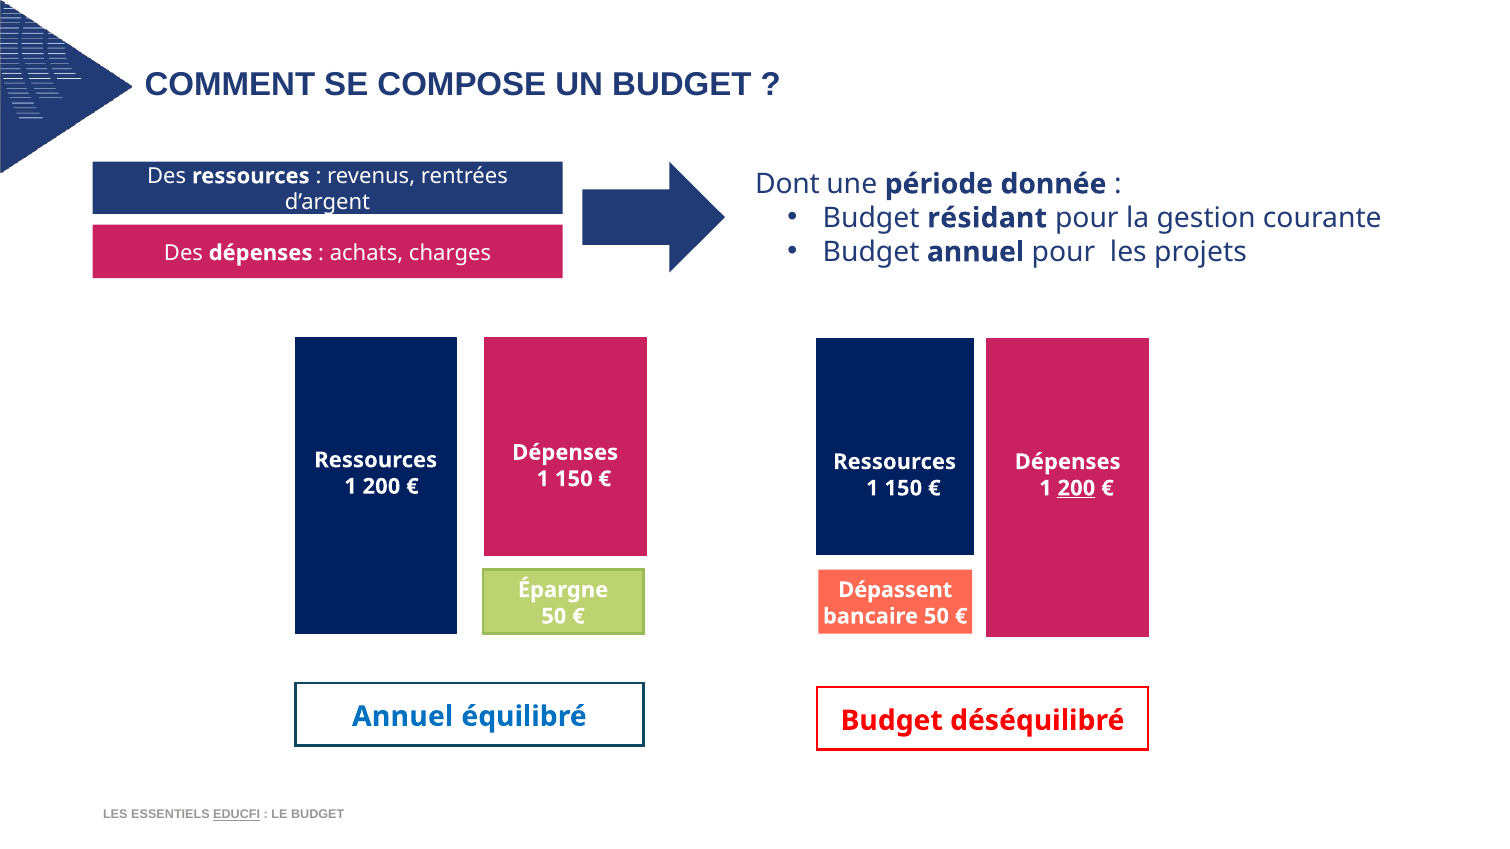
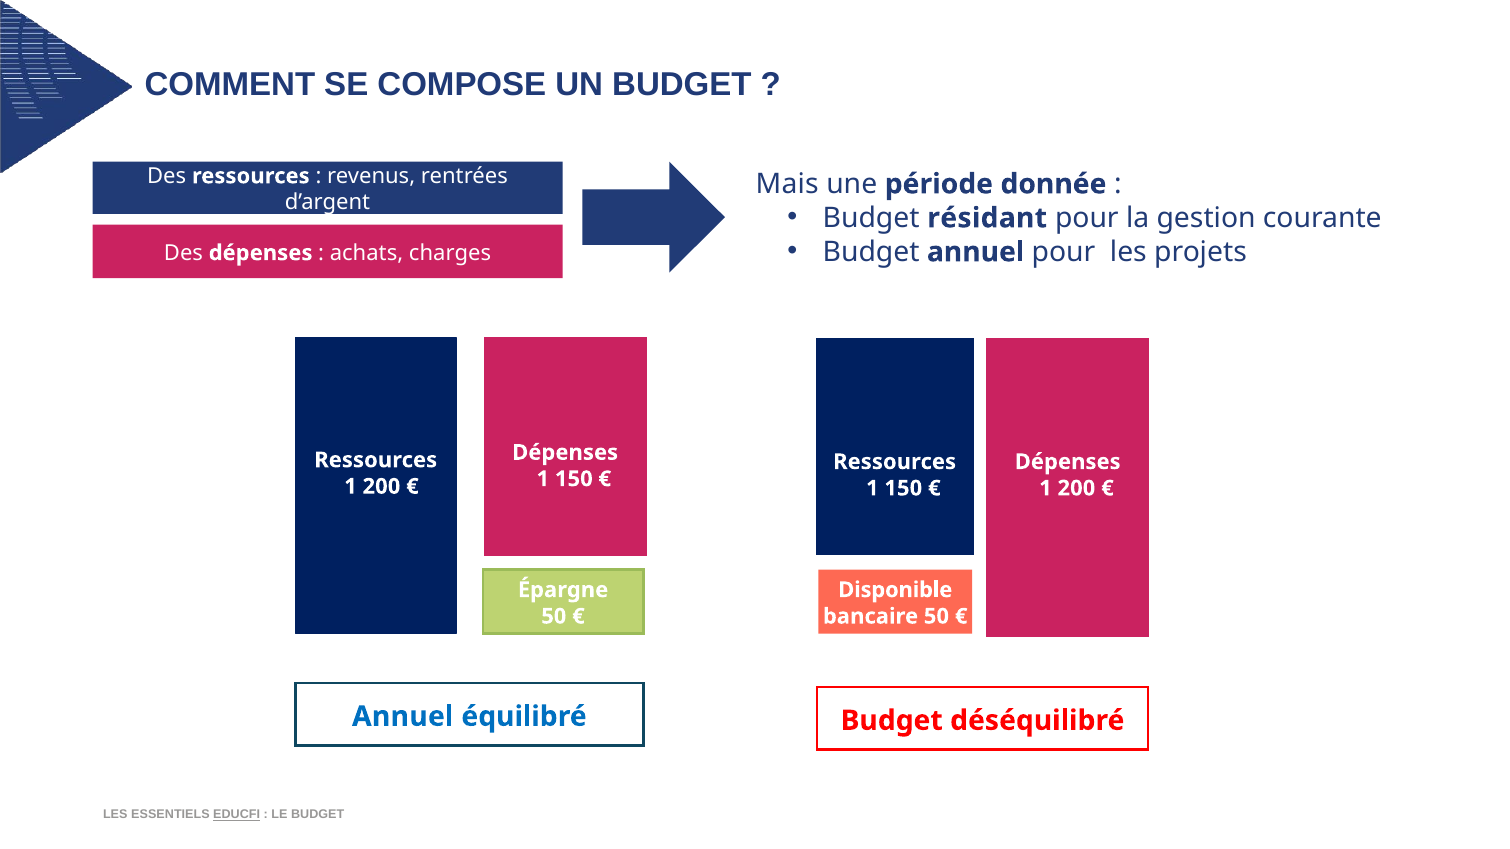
Dont: Dont -> Mais
200 at (1076, 488) underline: present -> none
Dépassent: Dépassent -> Disponible
